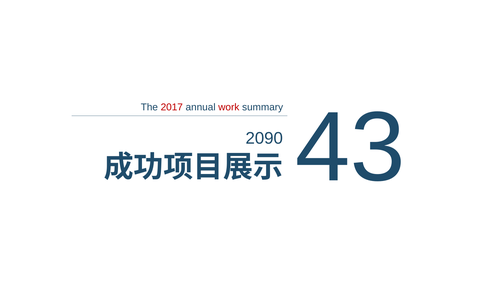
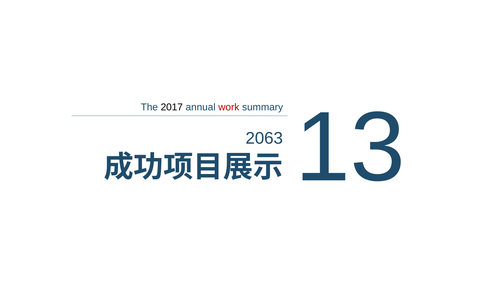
2017 colour: red -> black
43: 43 -> 13
2090: 2090 -> 2063
